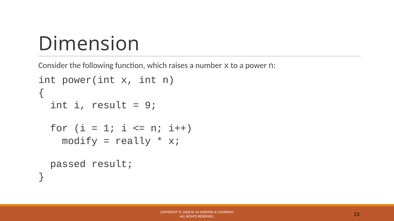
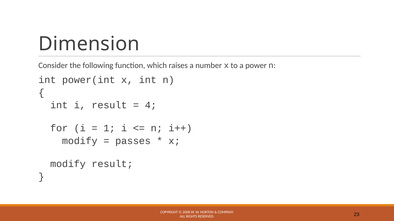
9: 9 -> 4
really: really -> passes
passed at (68, 164): passed -> modify
